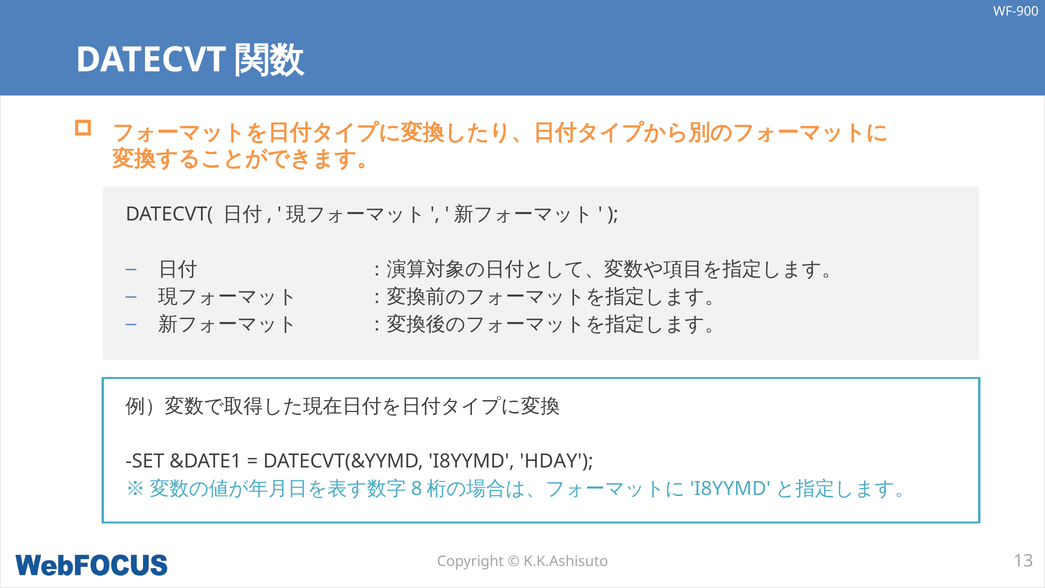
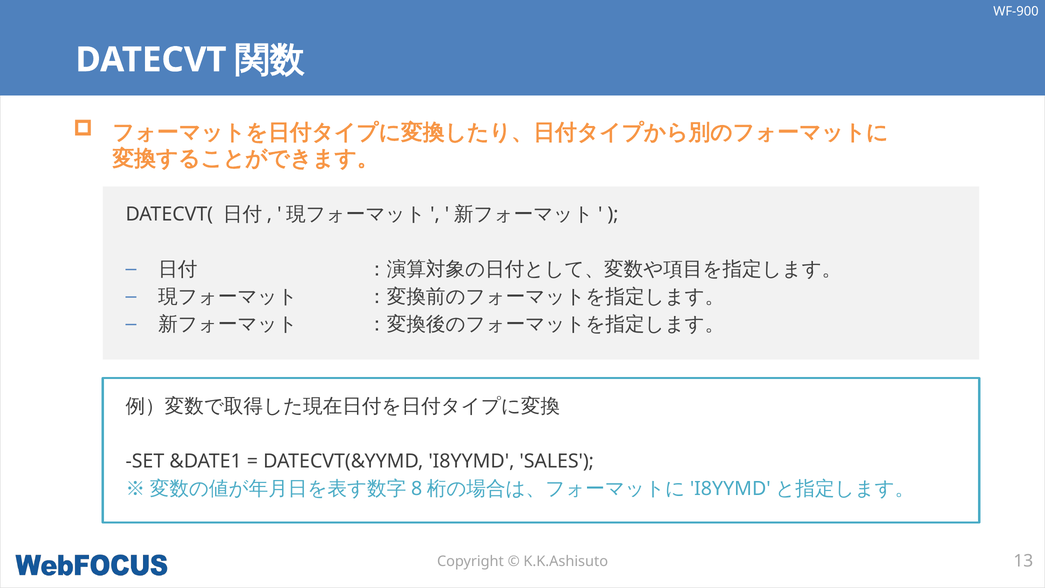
HDAY: HDAY -> SALES
